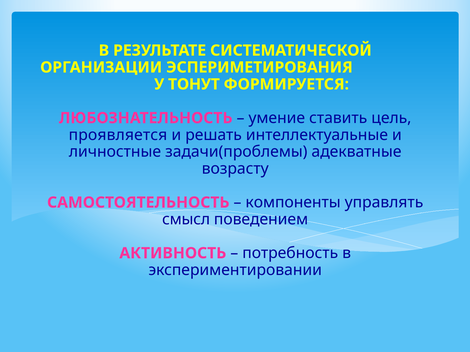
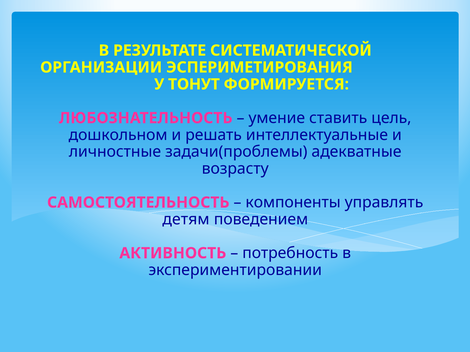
проявляется: проявляется -> дошкольном
смысл: смысл -> детям
